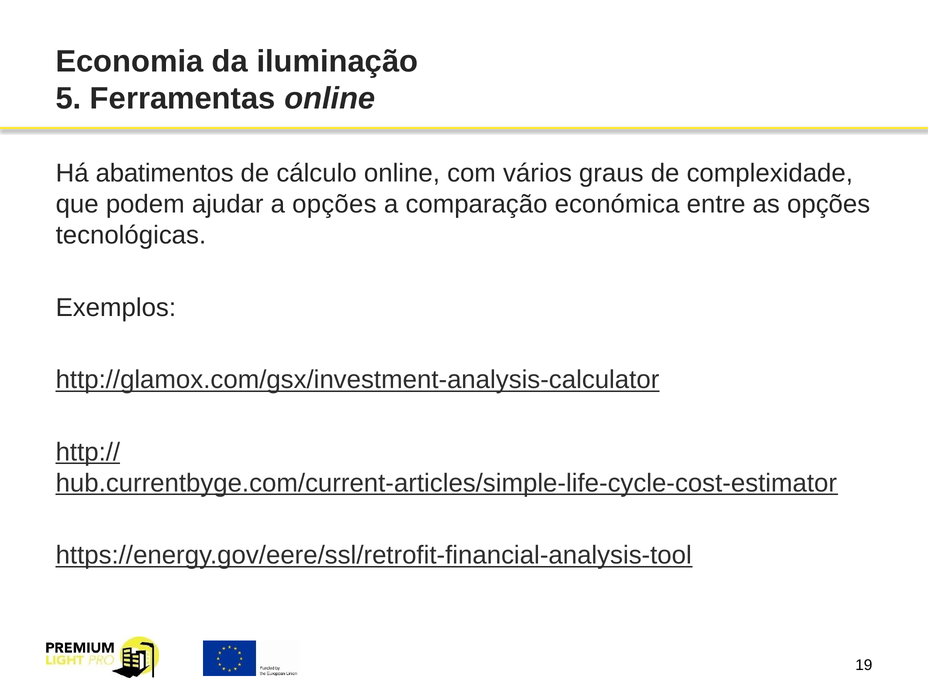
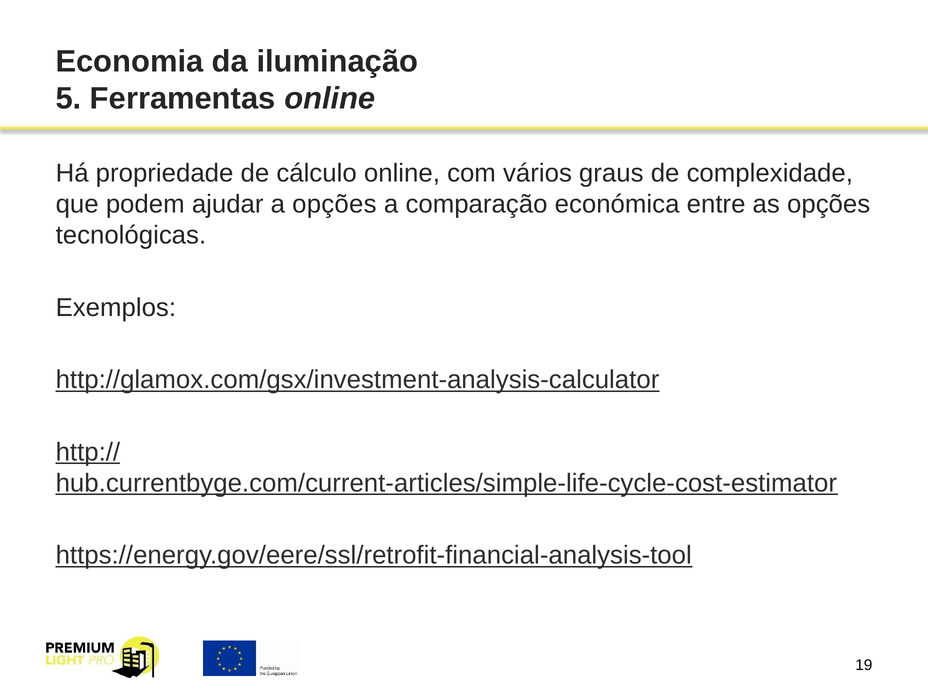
abatimentos: abatimentos -> propriedade
